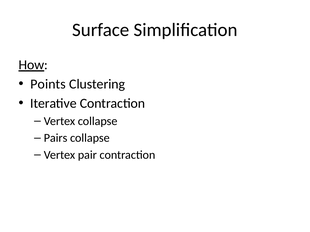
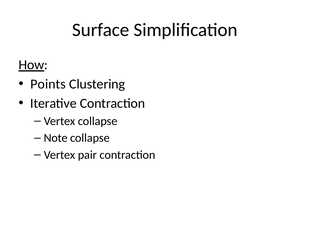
Pairs: Pairs -> Note
